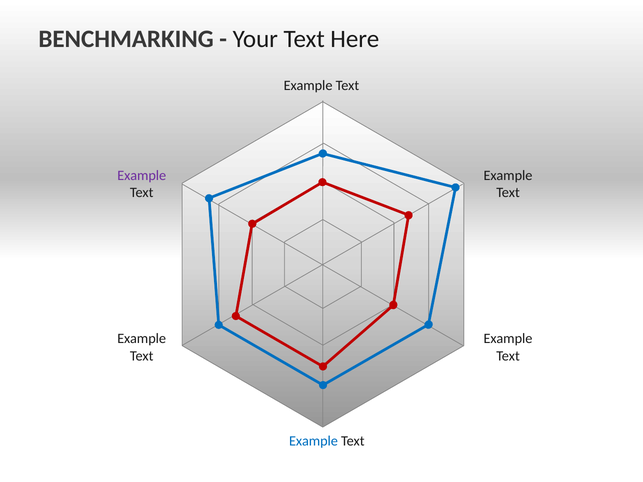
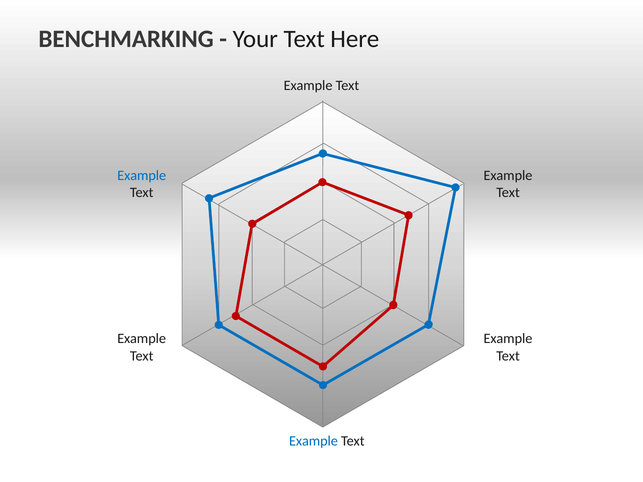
Example at (142, 175) colour: purple -> blue
